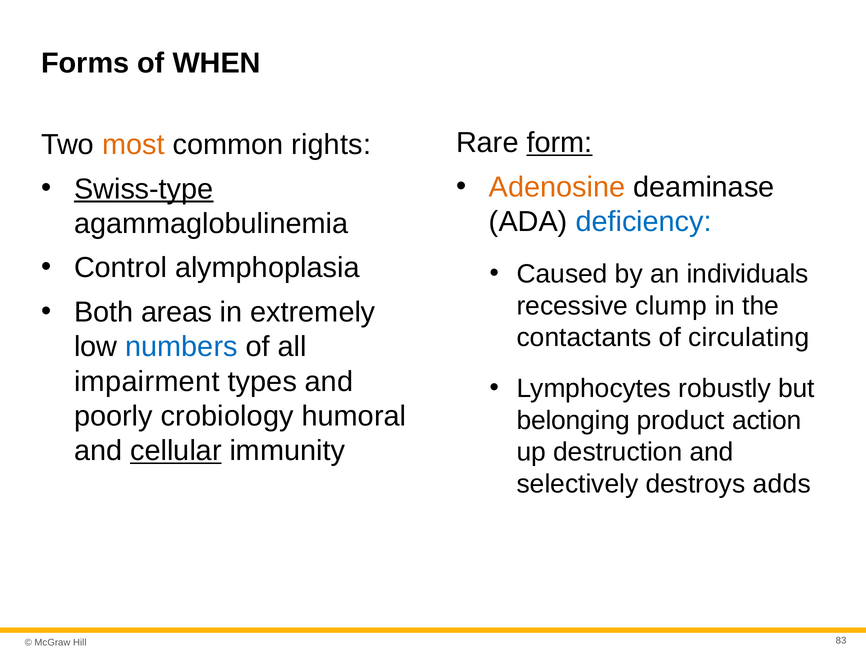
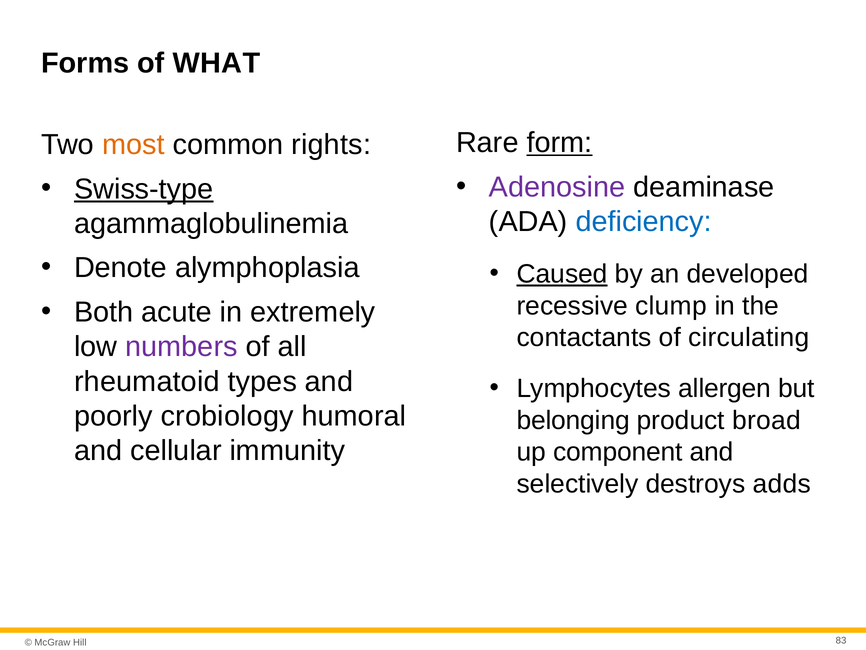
WHEN: WHEN -> WHAT
Adenosine colour: orange -> purple
Control: Control -> Denote
Caused underline: none -> present
individuals: individuals -> developed
areas: areas -> acute
numbers colour: blue -> purple
impairment: impairment -> rheumatoid
robustly: robustly -> allergen
action: action -> broad
cellular underline: present -> none
destruction: destruction -> component
